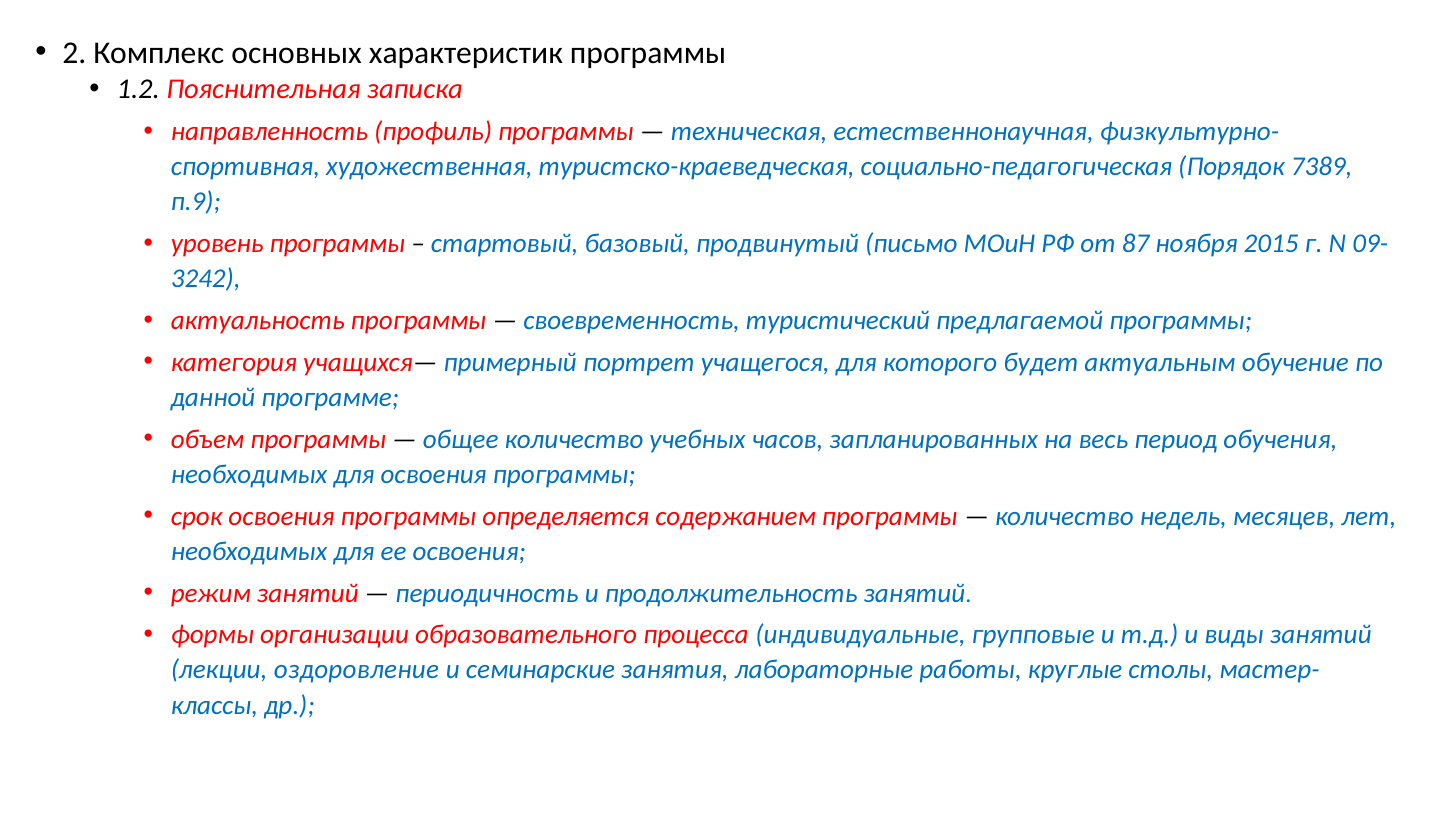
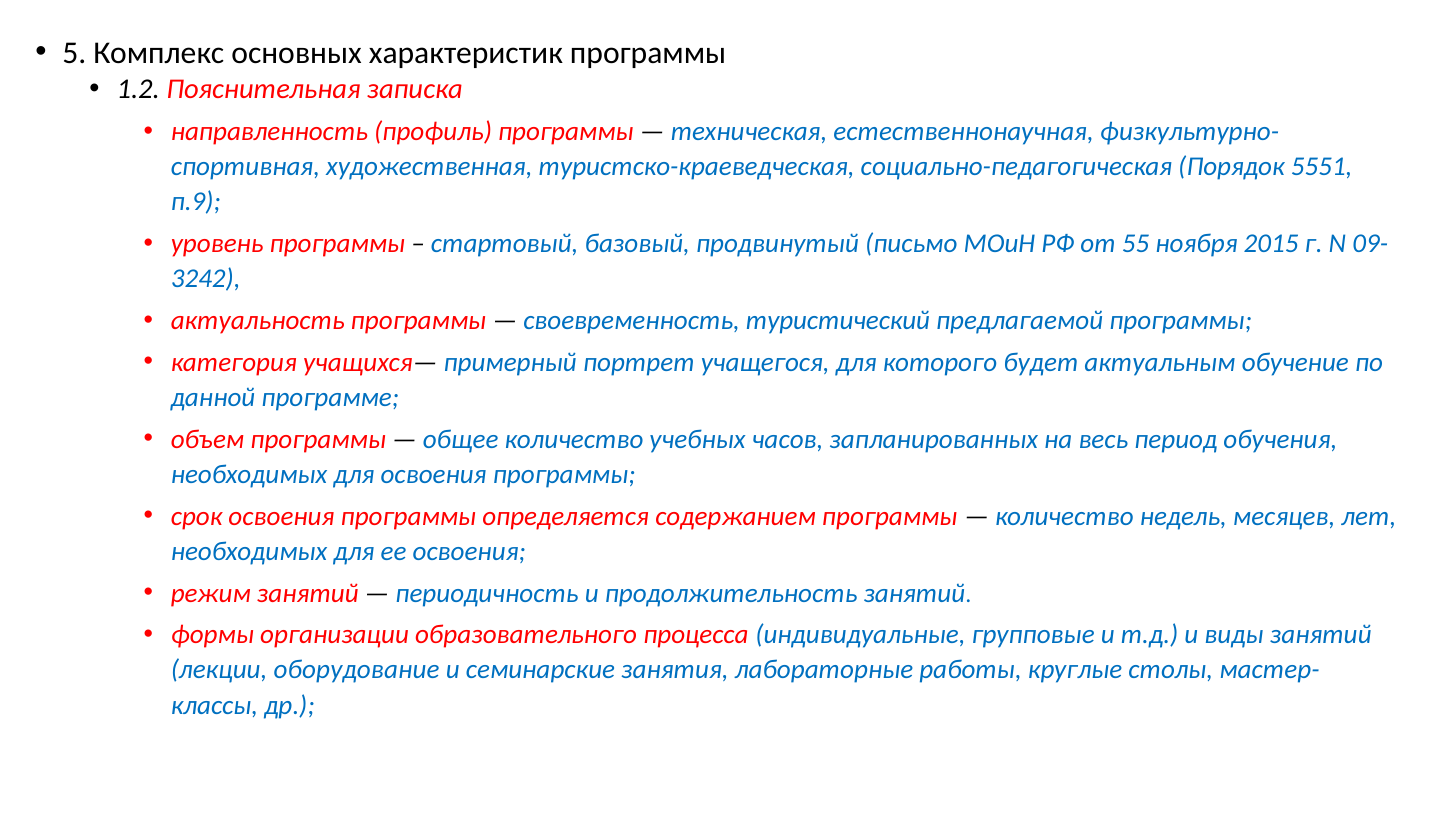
2: 2 -> 5
7389: 7389 -> 5551
87: 87 -> 55
оздоровление: оздоровление -> оборудование
